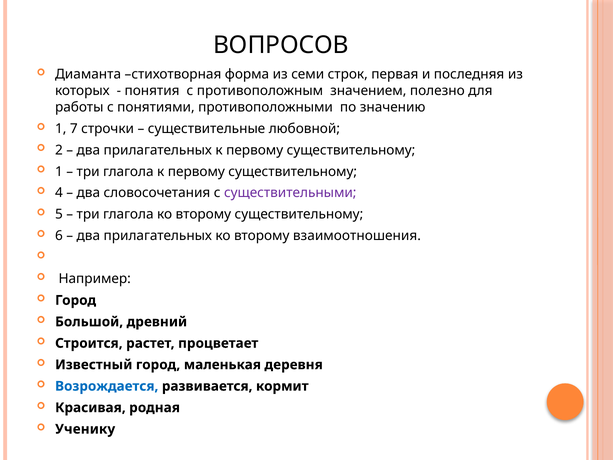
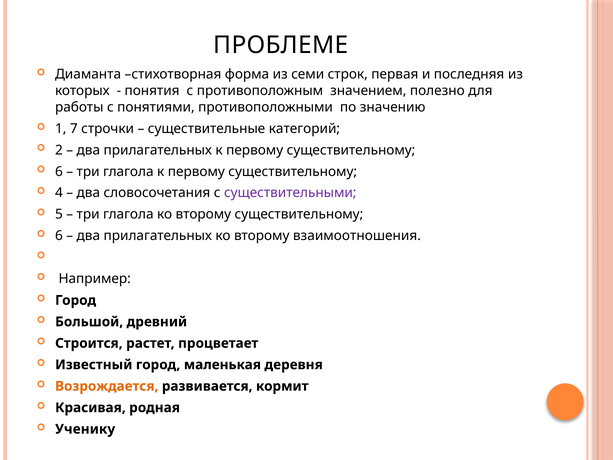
ВОПРОСОВ: ВОПРОСОВ -> ПРОБЛЕМЕ
любовной: любовной -> категорий
1 at (59, 171): 1 -> 6
Возрождается colour: blue -> orange
